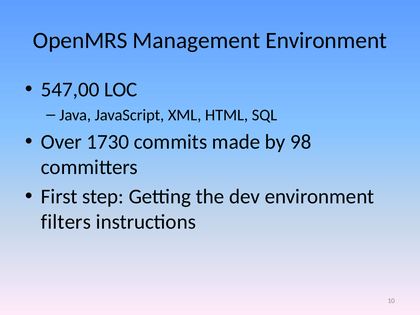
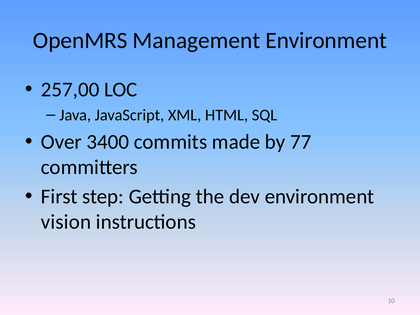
547,00: 547,00 -> 257,00
1730: 1730 -> 3400
98: 98 -> 77
filters: filters -> vision
